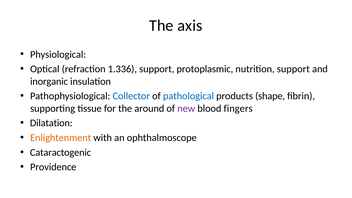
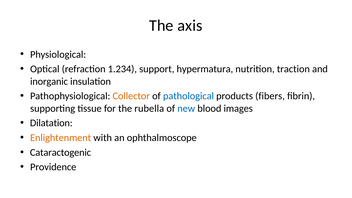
1.336: 1.336 -> 1.234
protoplasmic: protoplasmic -> hypermatura
nutrition support: support -> traction
Collector colour: blue -> orange
shape: shape -> fibers
around: around -> rubella
new colour: purple -> blue
fingers: fingers -> images
